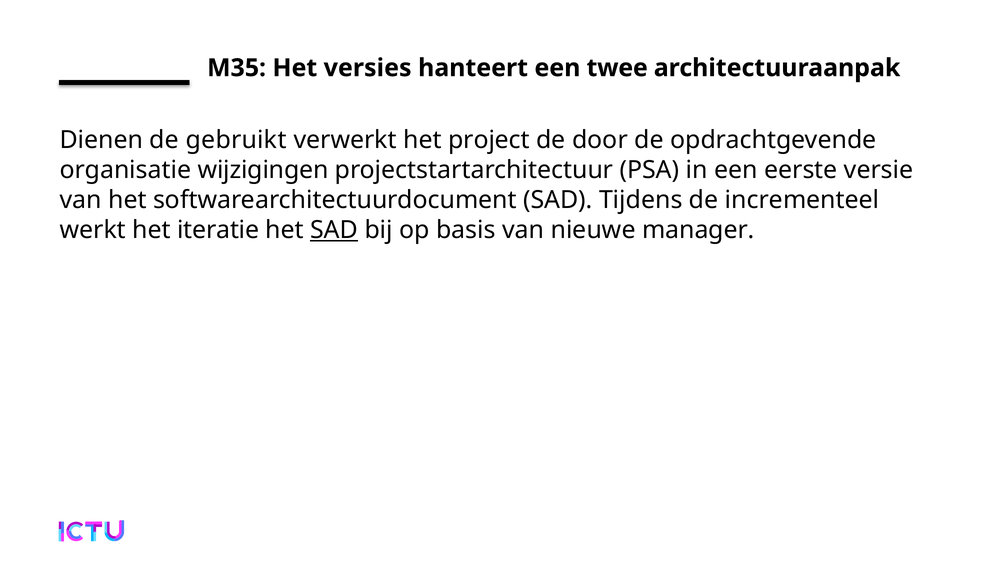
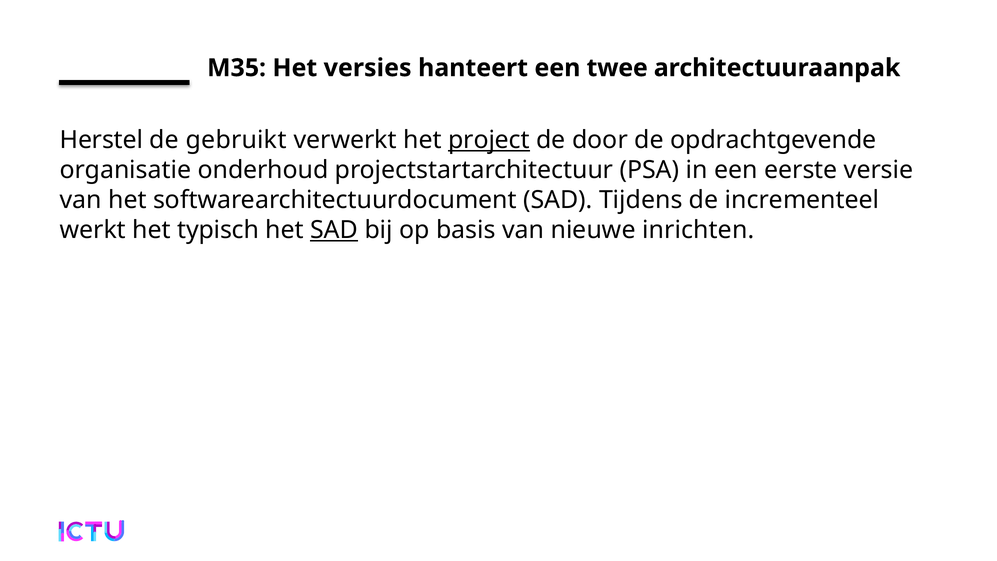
Dienen: Dienen -> Herstel
project underline: none -> present
wijzigingen: wijzigingen -> onderhoud
iteratie: iteratie -> typisch
manager: manager -> inrichten
